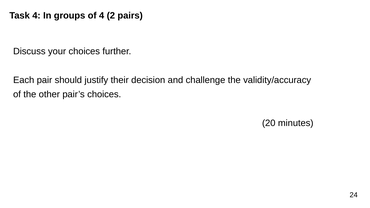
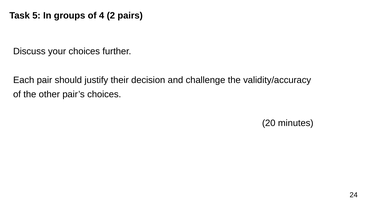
Task 4: 4 -> 5
